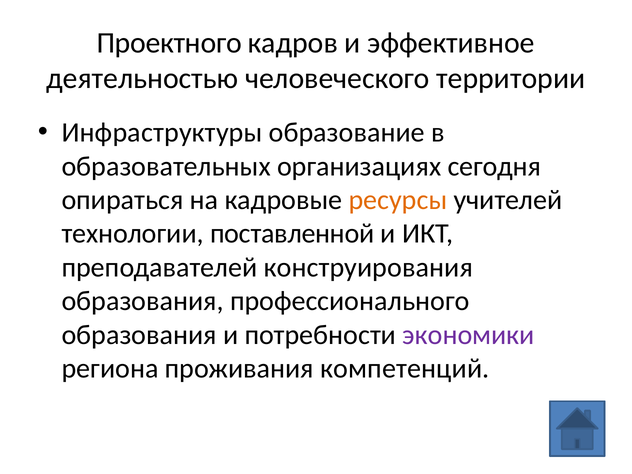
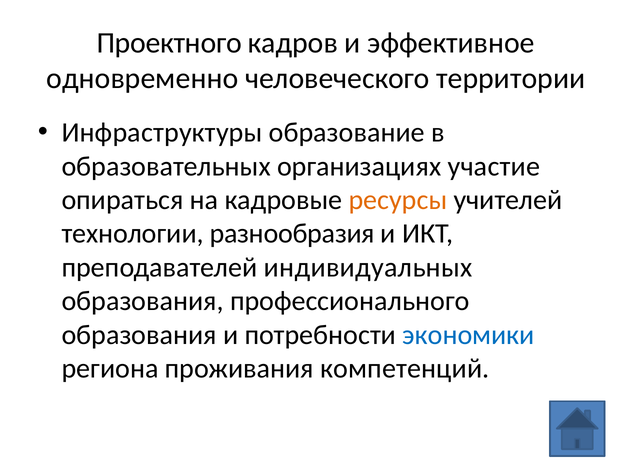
деятельностью: деятельностью -> одновременно
сегодня: сегодня -> участие
поставленной: поставленной -> разнообразия
конструирования: конструирования -> индивидуальных
экономики colour: purple -> blue
